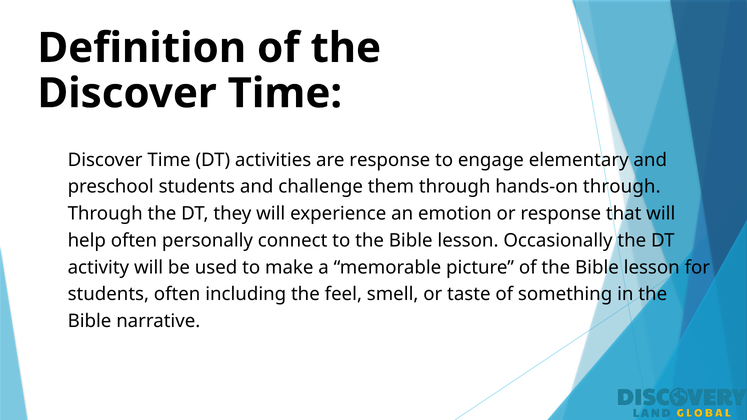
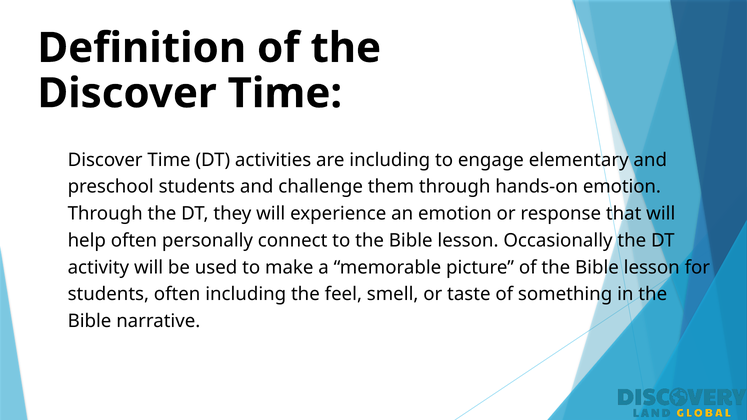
are response: response -> including
hands-on through: through -> emotion
